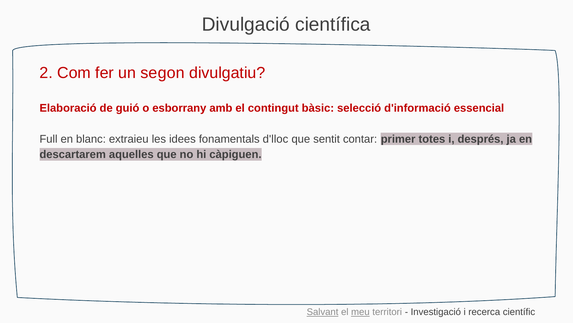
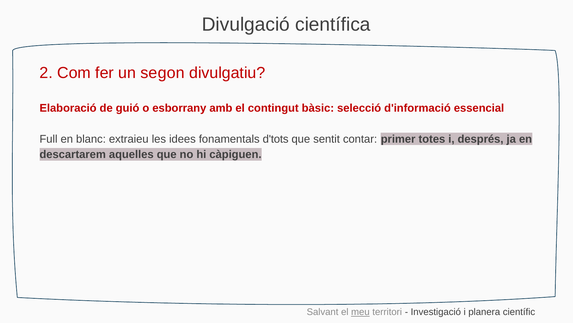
d'lloc: d'lloc -> d'tots
Salvant underline: present -> none
recerca: recerca -> planera
